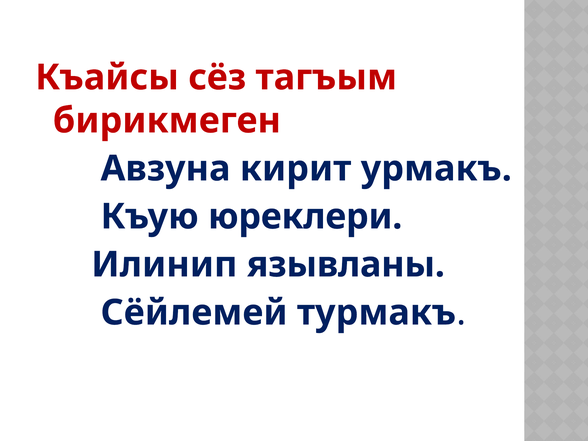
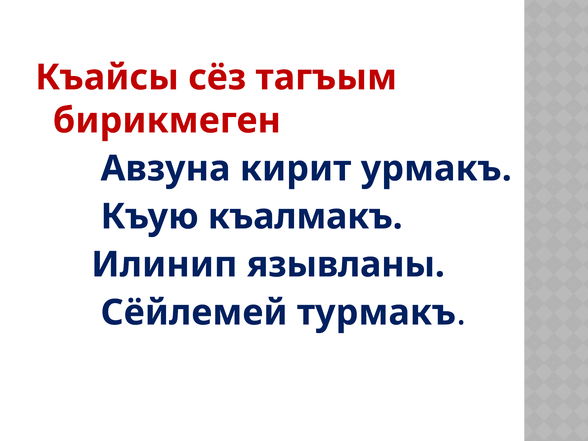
юреклери: юреклери -> къалмакъ
